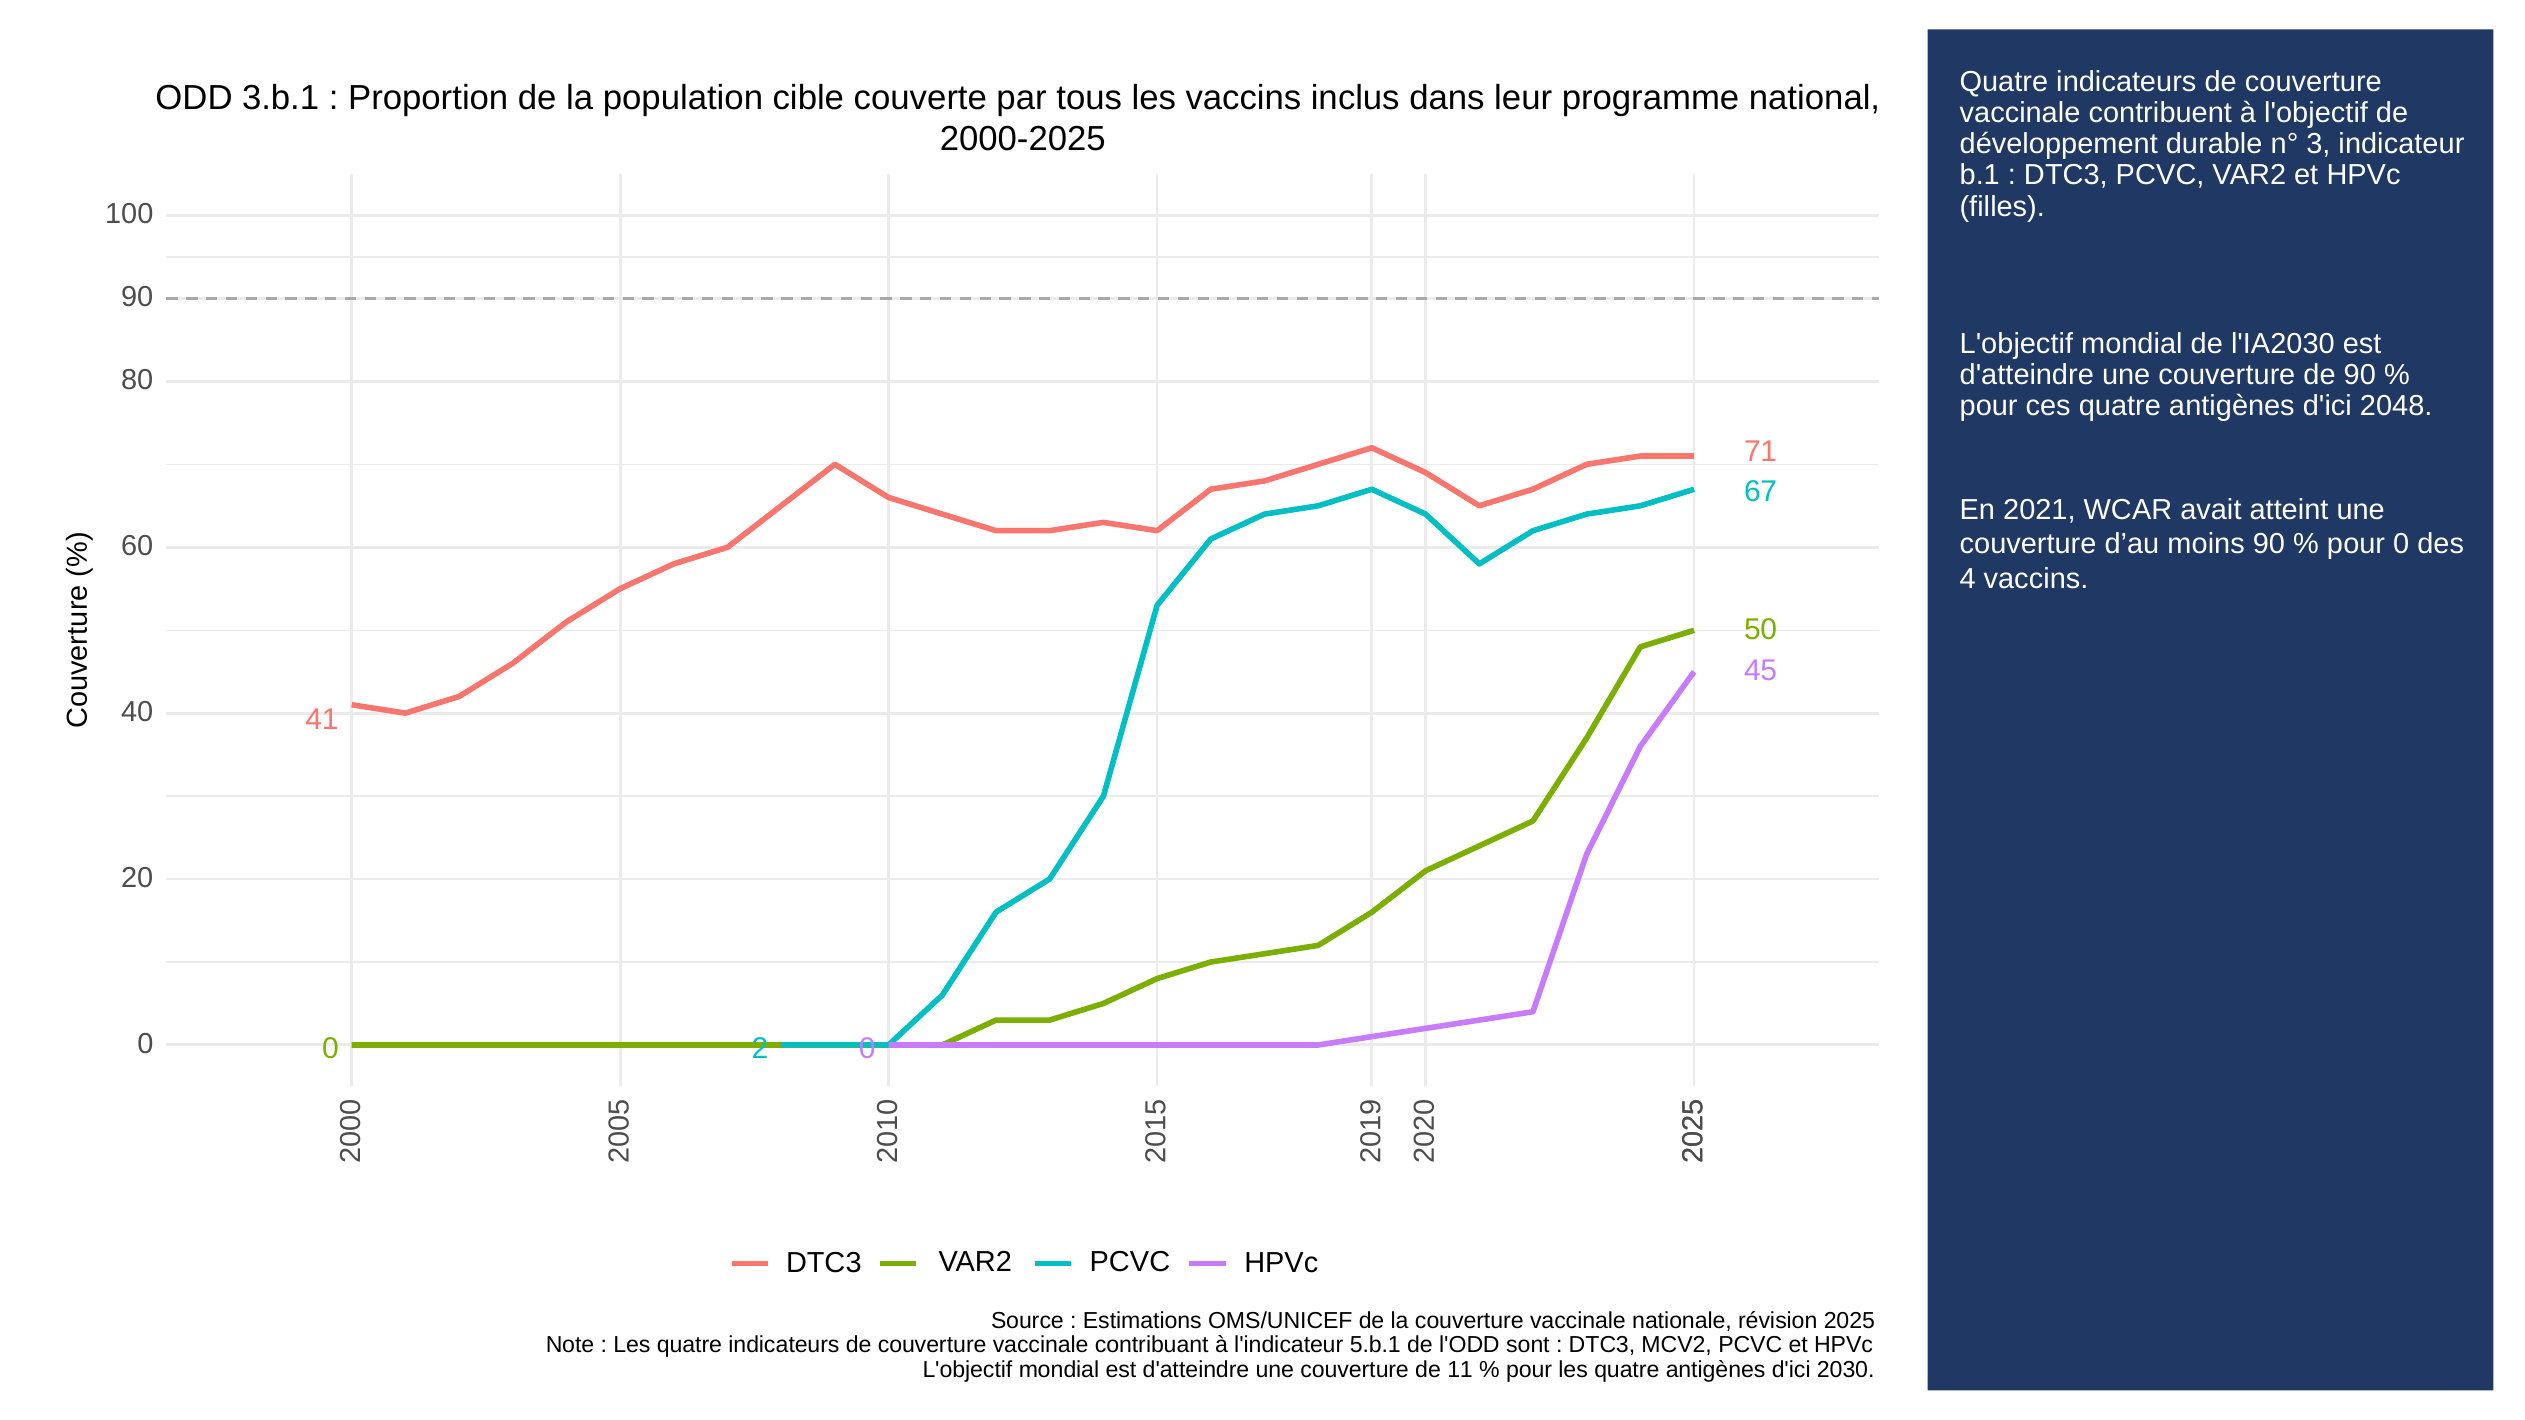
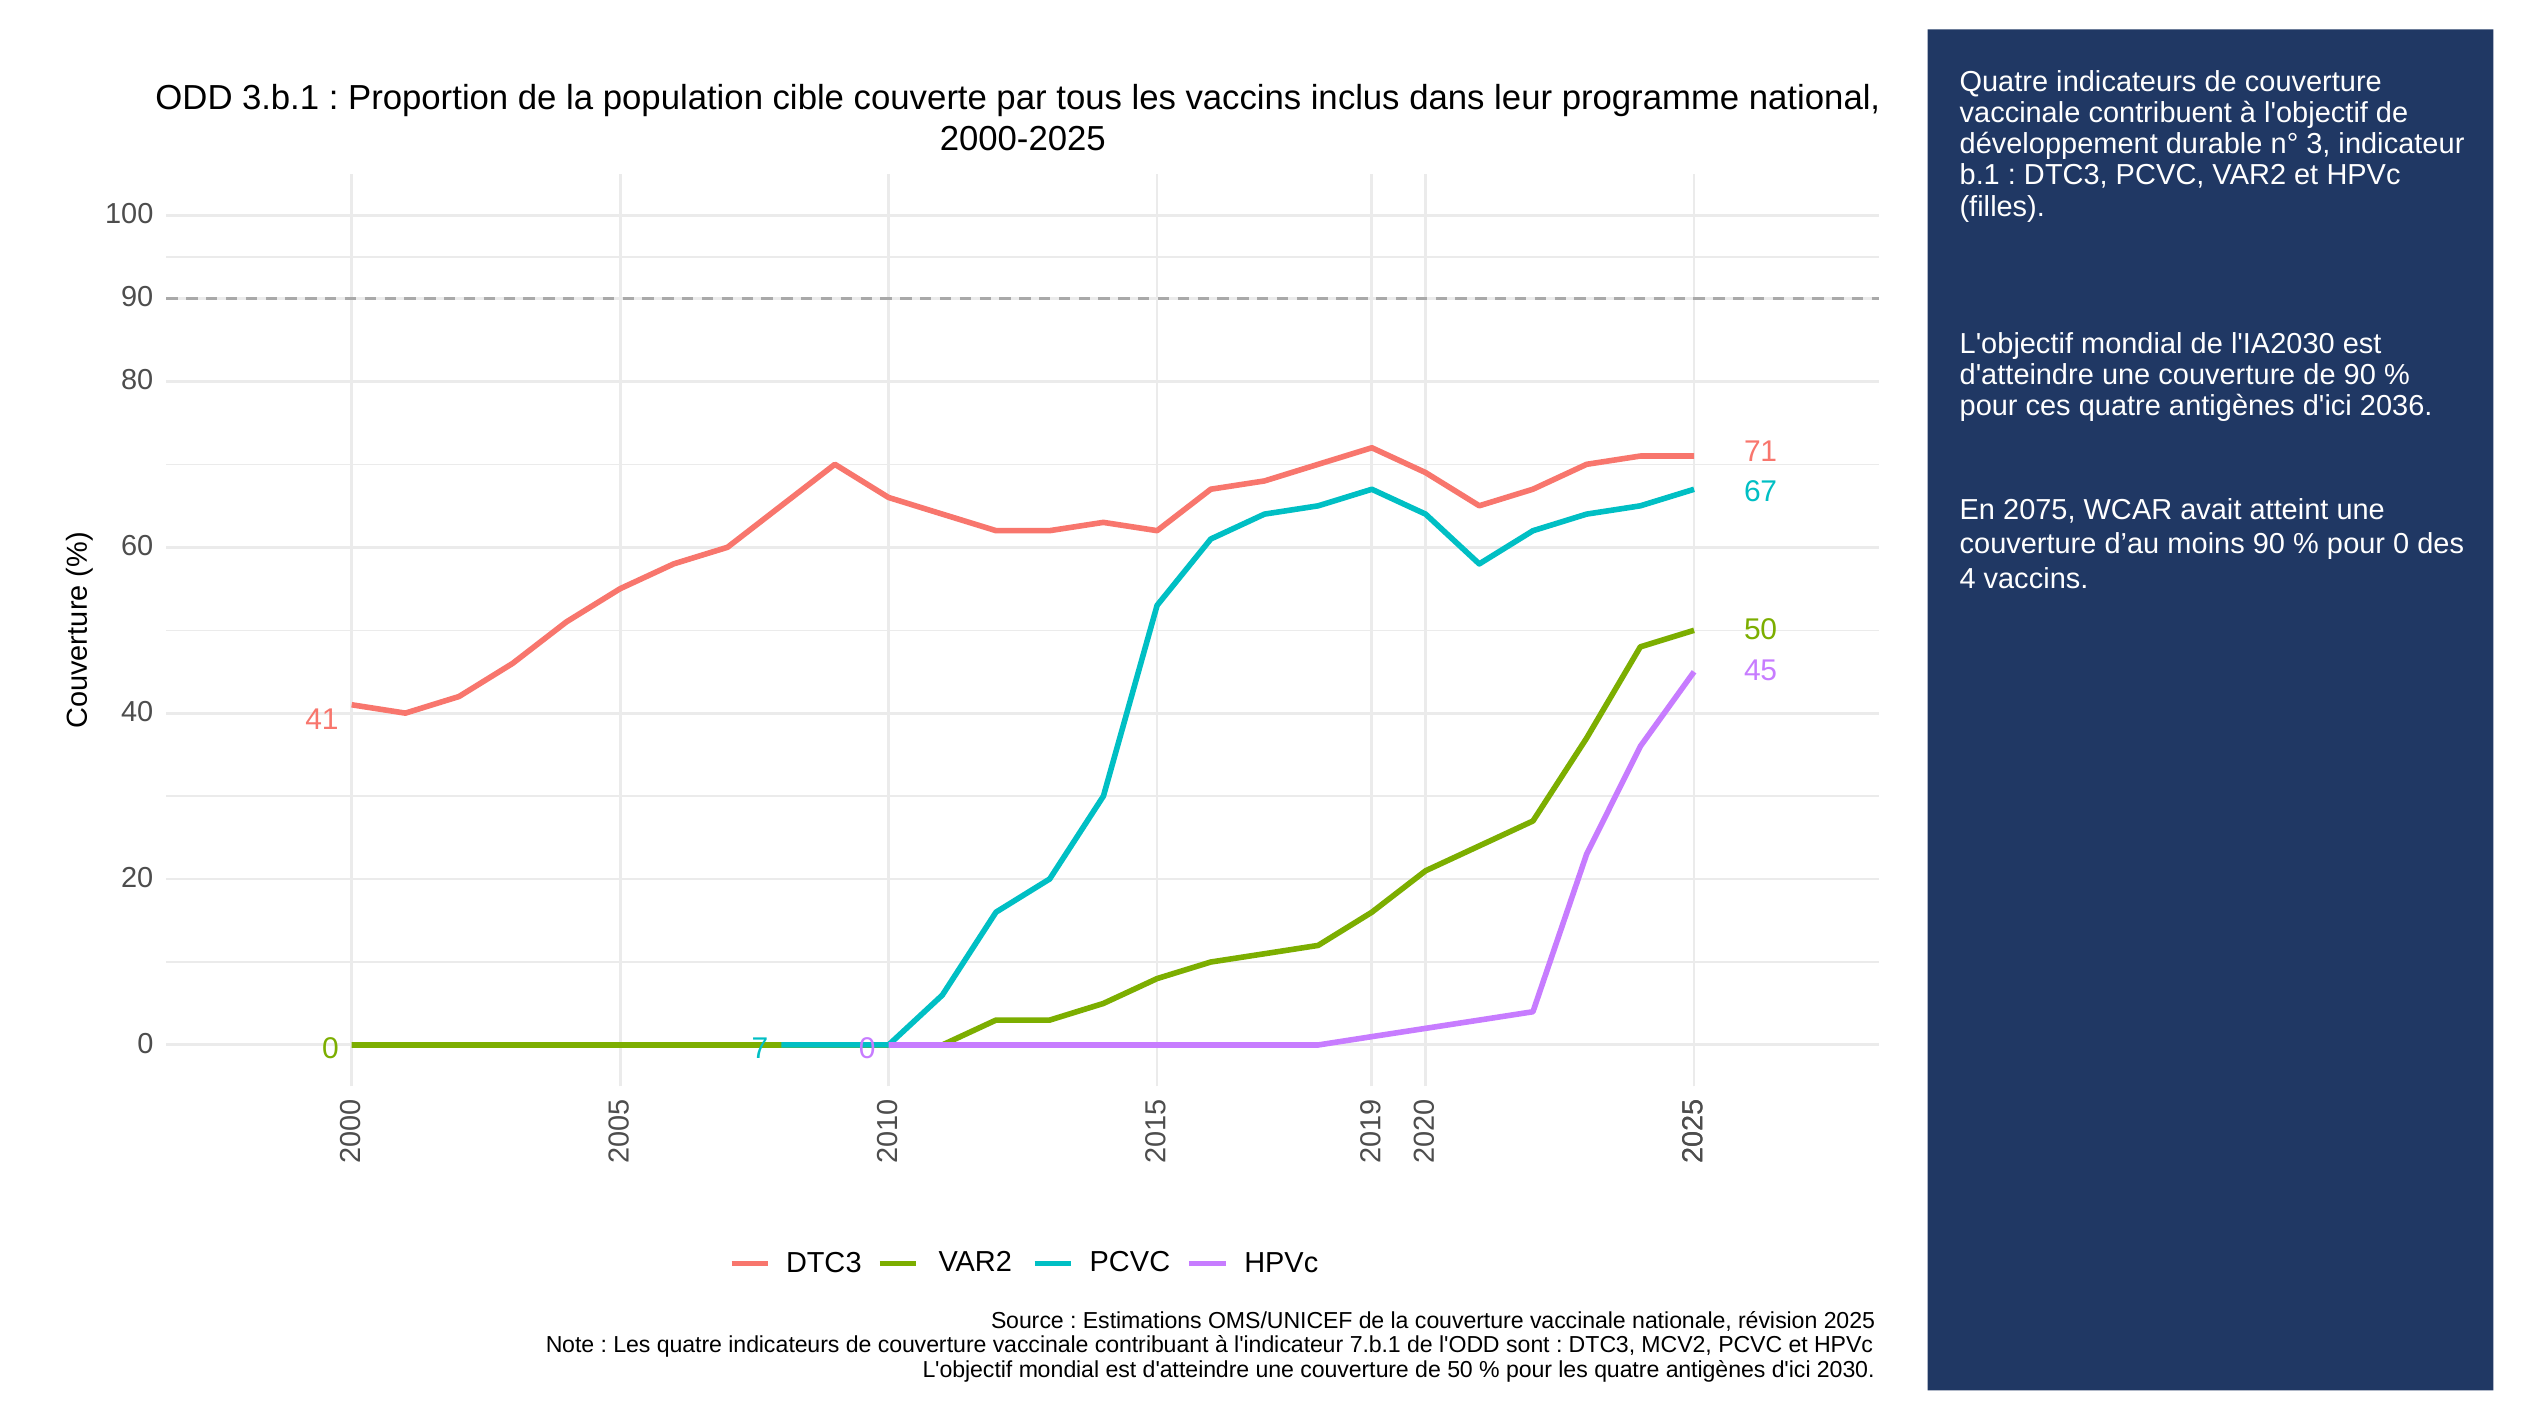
2048: 2048 -> 2036
2021: 2021 -> 2075
2 at (760, 1049): 2 -> 7
5.b.1: 5.b.1 -> 7.b.1
de 11: 11 -> 50
